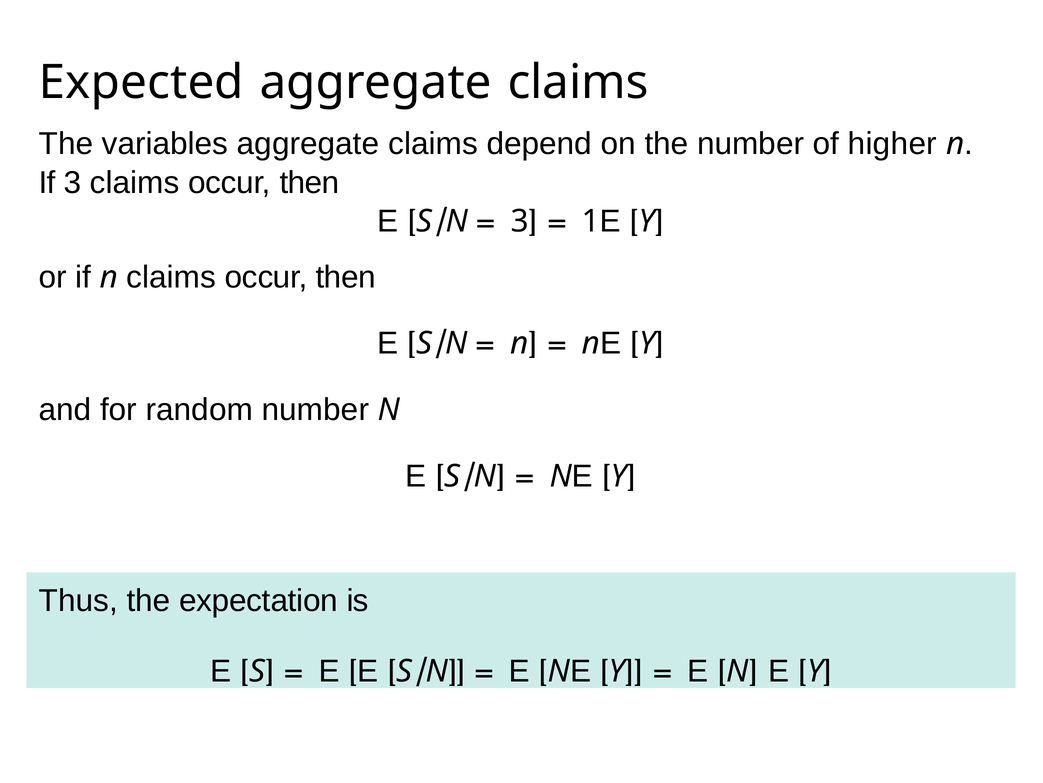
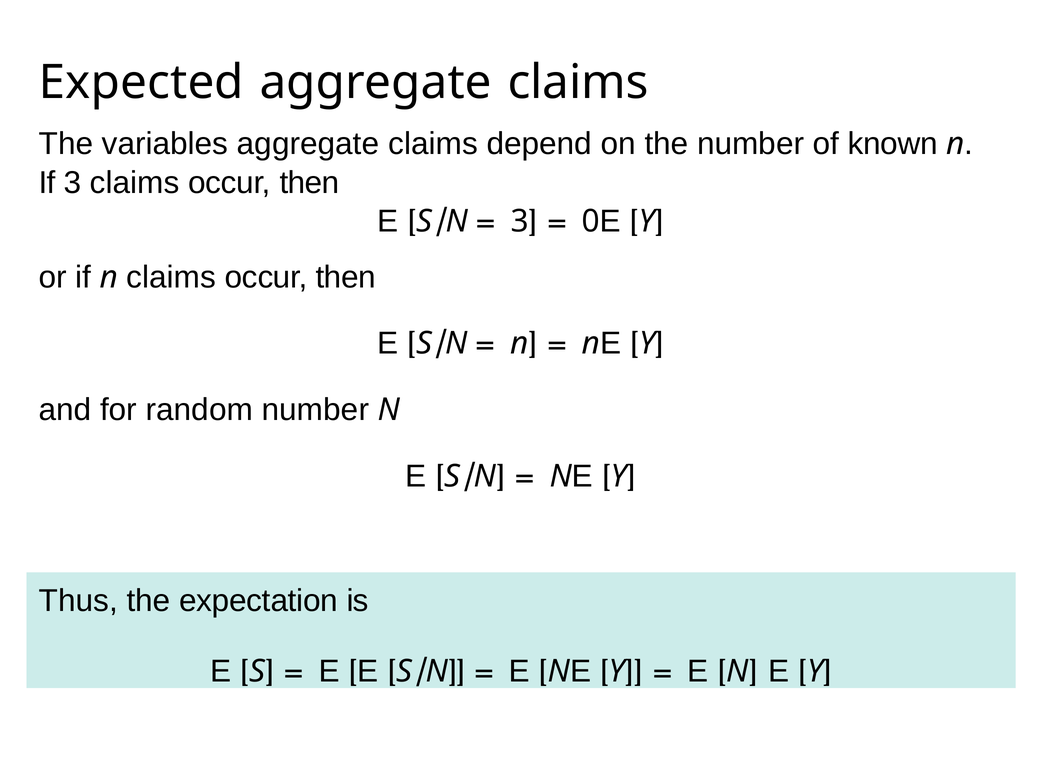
higher: higher -> known
1: 1 -> 0
